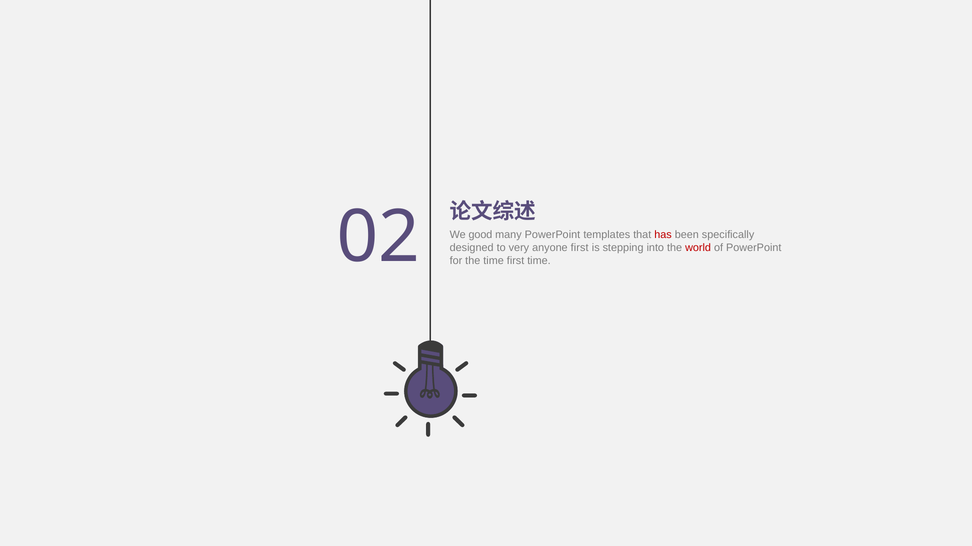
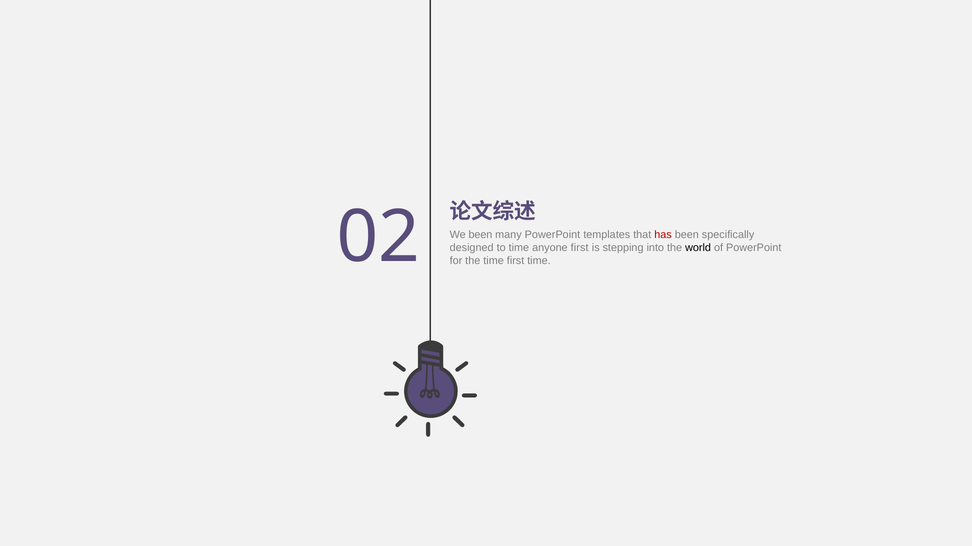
We good: good -> been
to very: very -> time
world colour: red -> black
